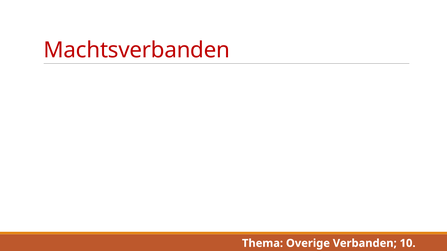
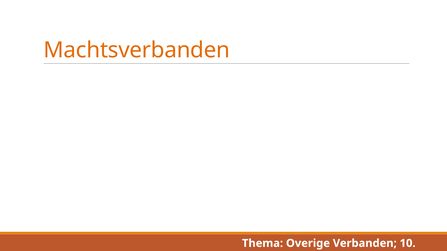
Machtsverbanden at (137, 50) colour: red -> orange
